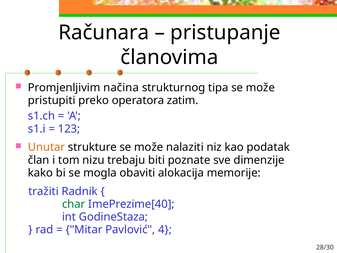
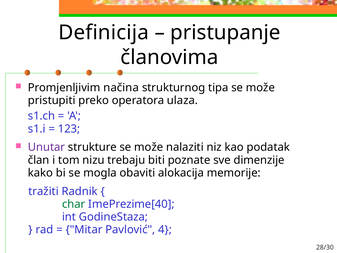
Računara: Računara -> Definicija
zatim: zatim -> ulaza
Unutar colour: orange -> purple
